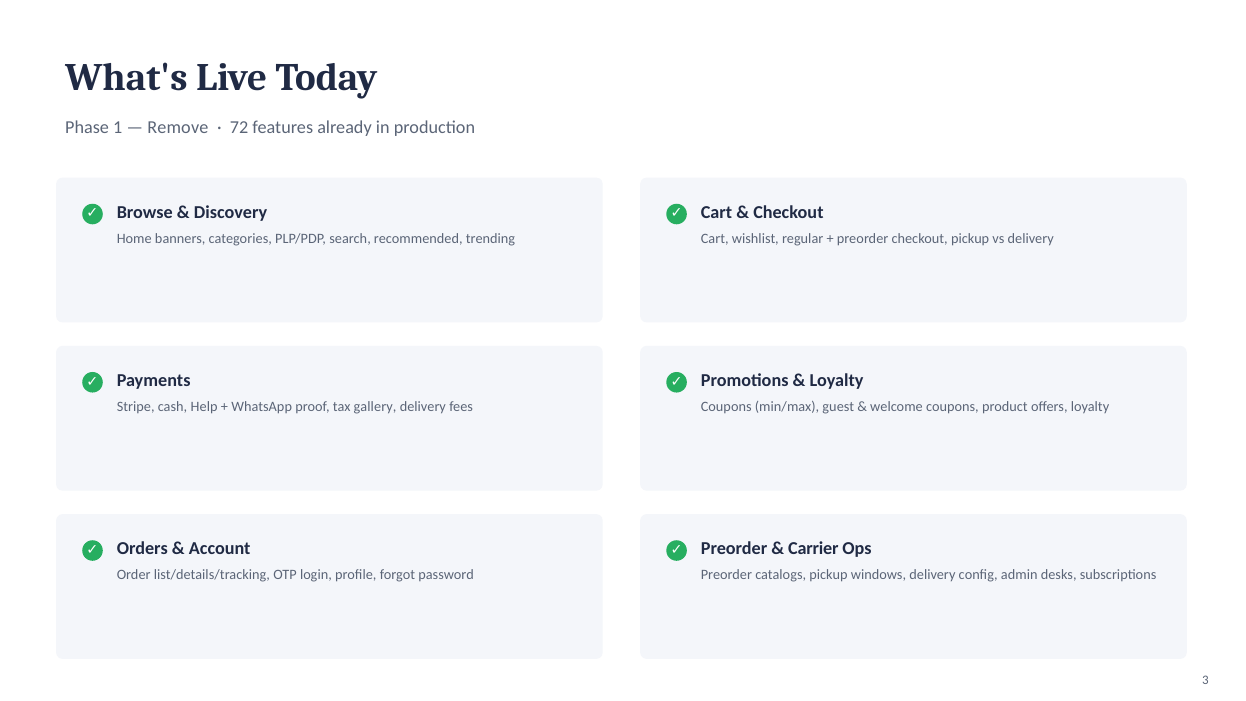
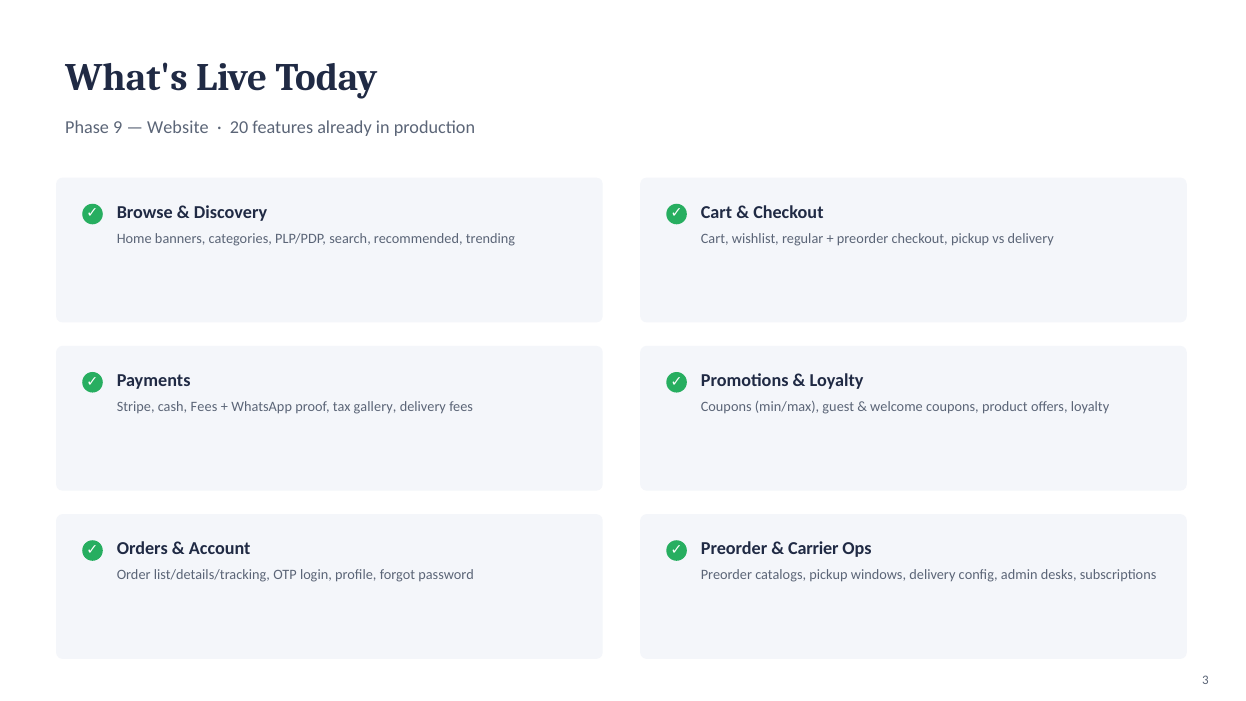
1: 1 -> 9
Remove: Remove -> Website
72: 72 -> 20
cash Help: Help -> Fees
